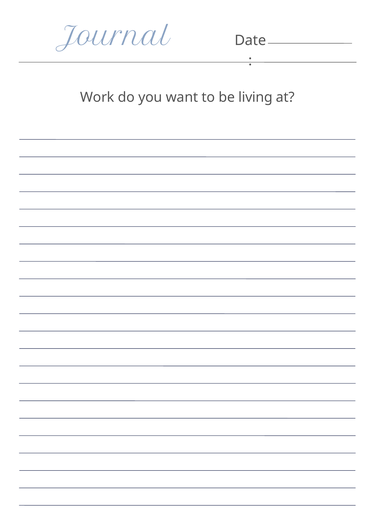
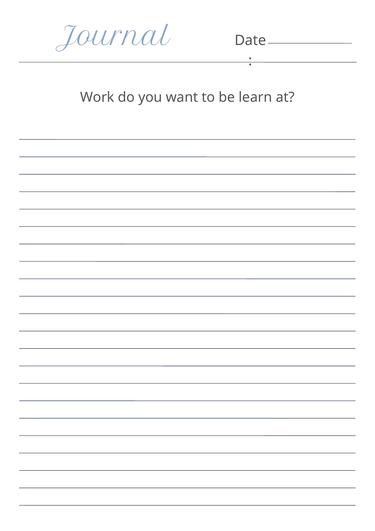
living: living -> learn
